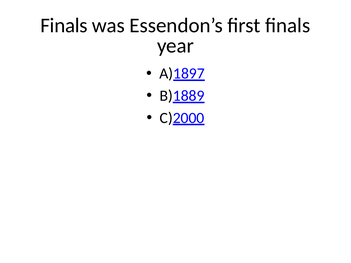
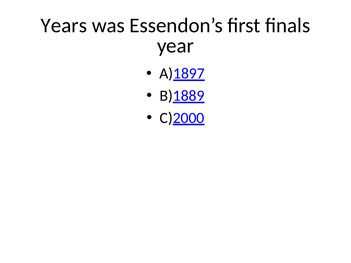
Finals at (64, 26): Finals -> Years
